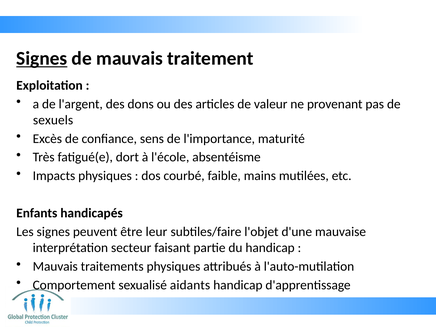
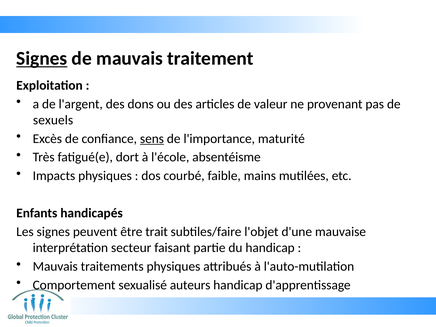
sens underline: none -> present
leur: leur -> trait
aidants: aidants -> auteurs
